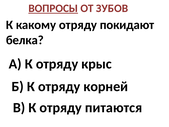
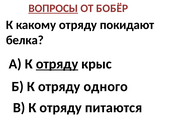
ЗУБОВ: ЗУБОВ -> БОБЁР
отряду at (57, 64) underline: none -> present
корней: корней -> одного
